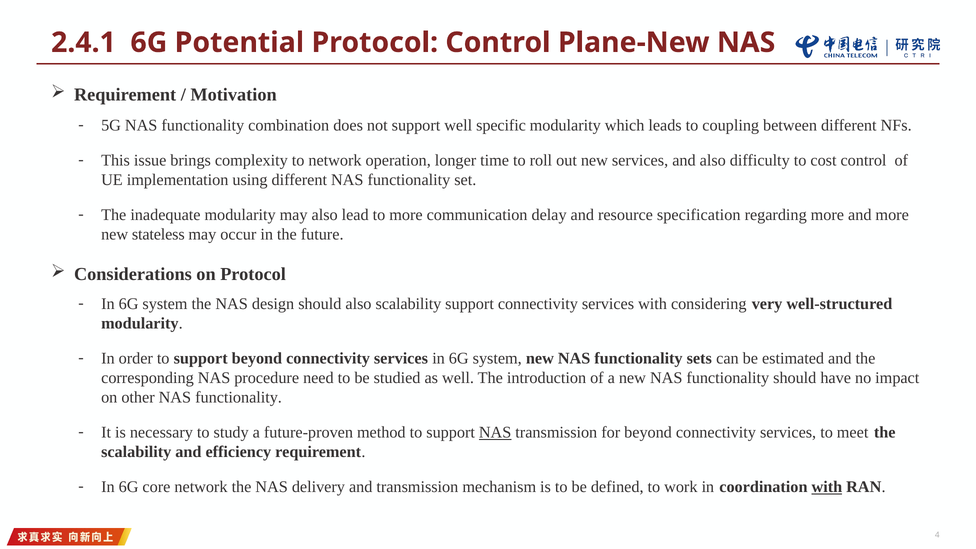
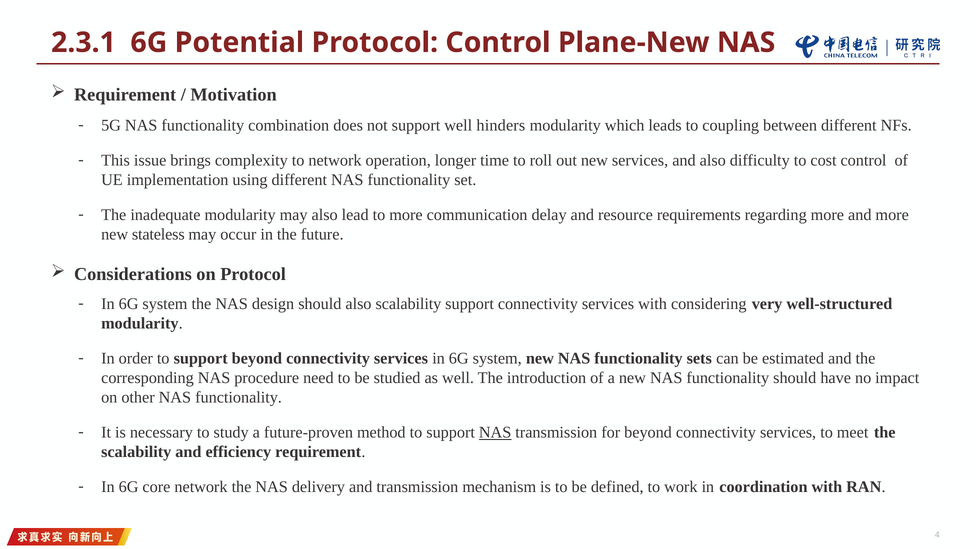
2.4.1: 2.4.1 -> 2.3.1
specific: specific -> hinders
specification: specification -> requirements
with at (827, 487) underline: present -> none
